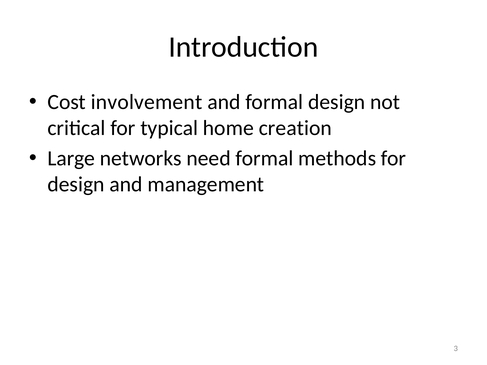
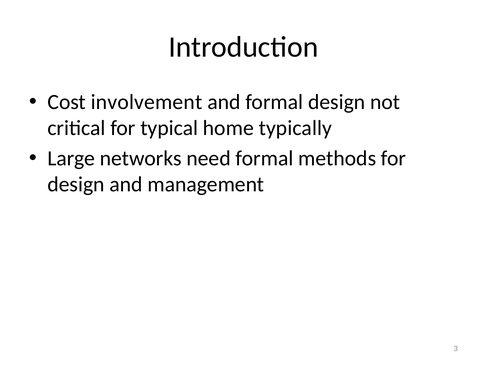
creation: creation -> typically
